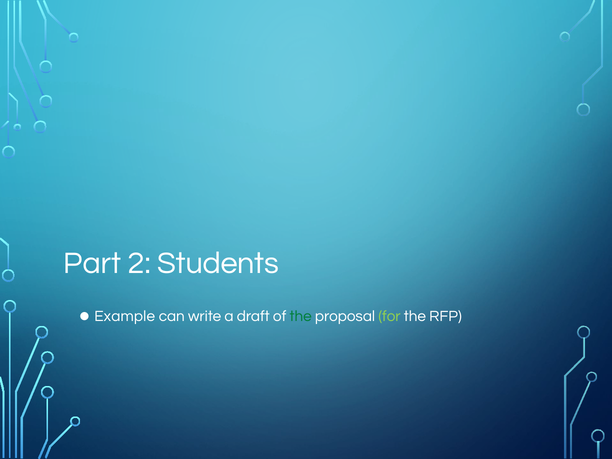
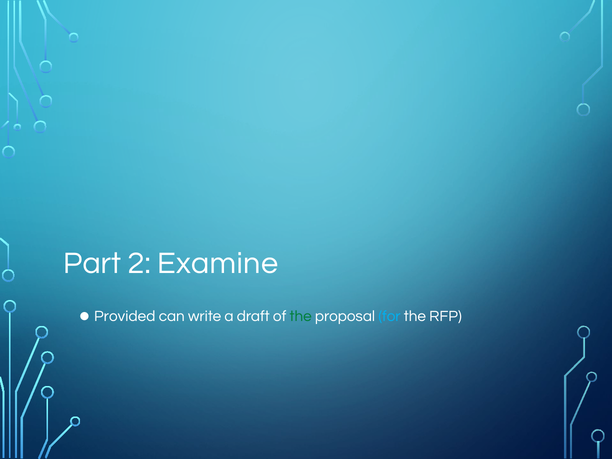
Students: Students -> Examine
Example: Example -> Provided
for colour: light green -> light blue
